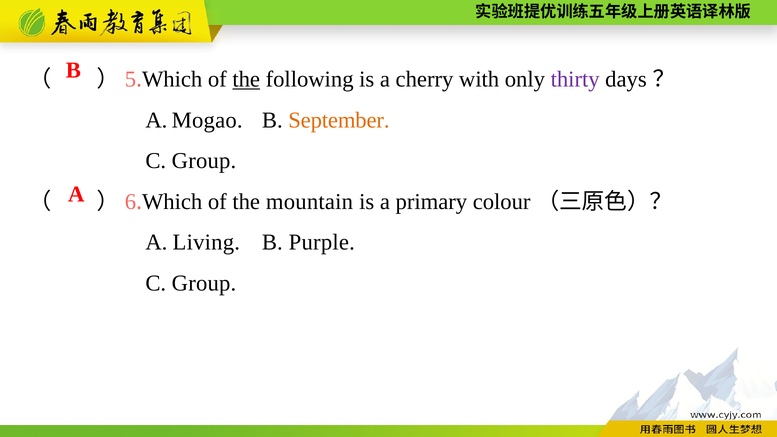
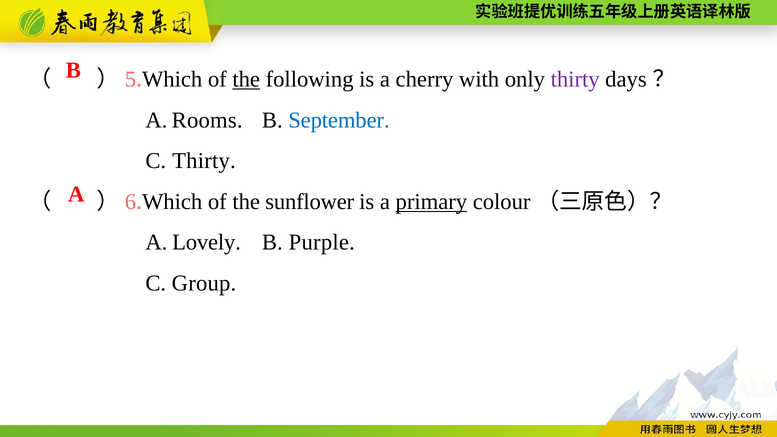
Mogao: Mogao -> Rooms
September colour: orange -> blue
Group at (204, 161): Group -> Thirty
mountain: mountain -> sunflower
primary underline: none -> present
Living: Living -> Lovely
